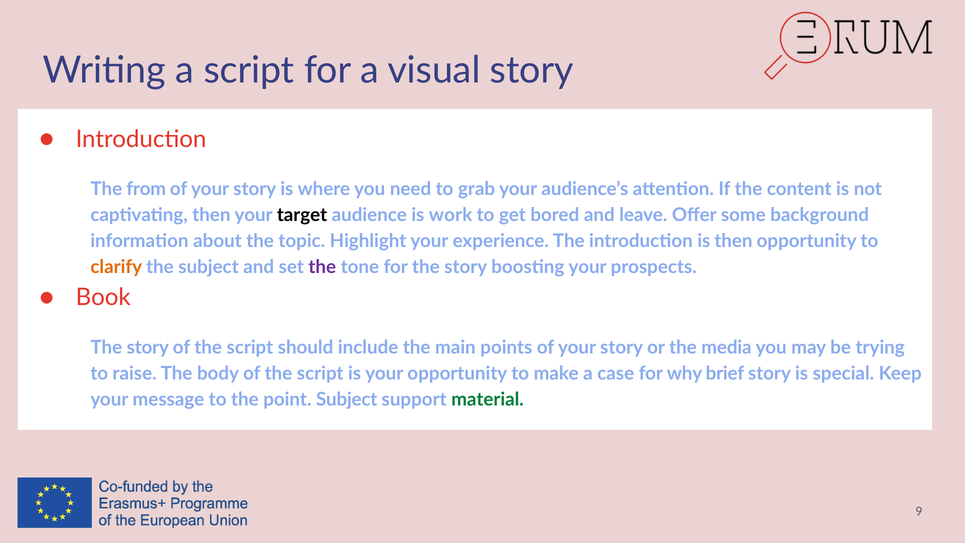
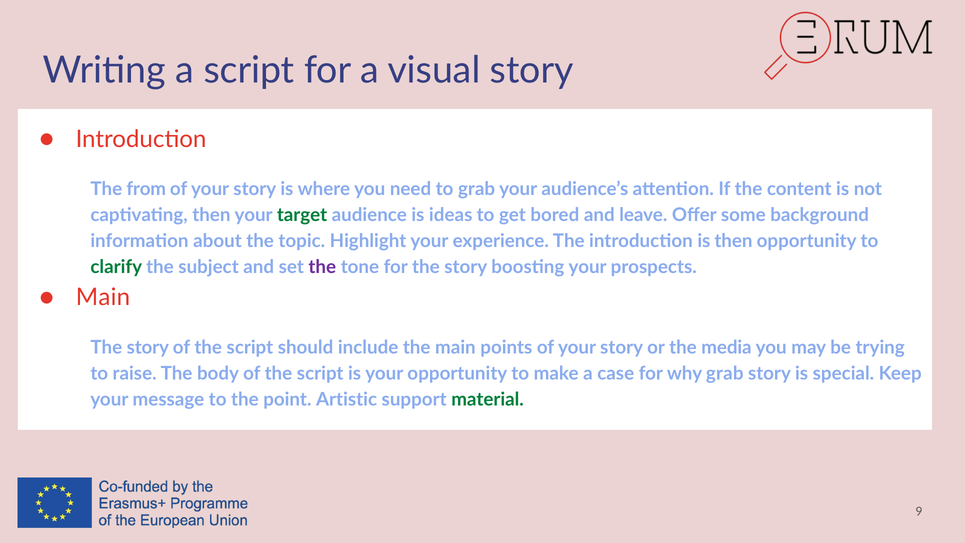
target colour: black -> green
work: work -> ideas
clarify colour: orange -> green
Book at (103, 297): Book -> Main
why brief: brief -> grab
point Subject: Subject -> Artistic
